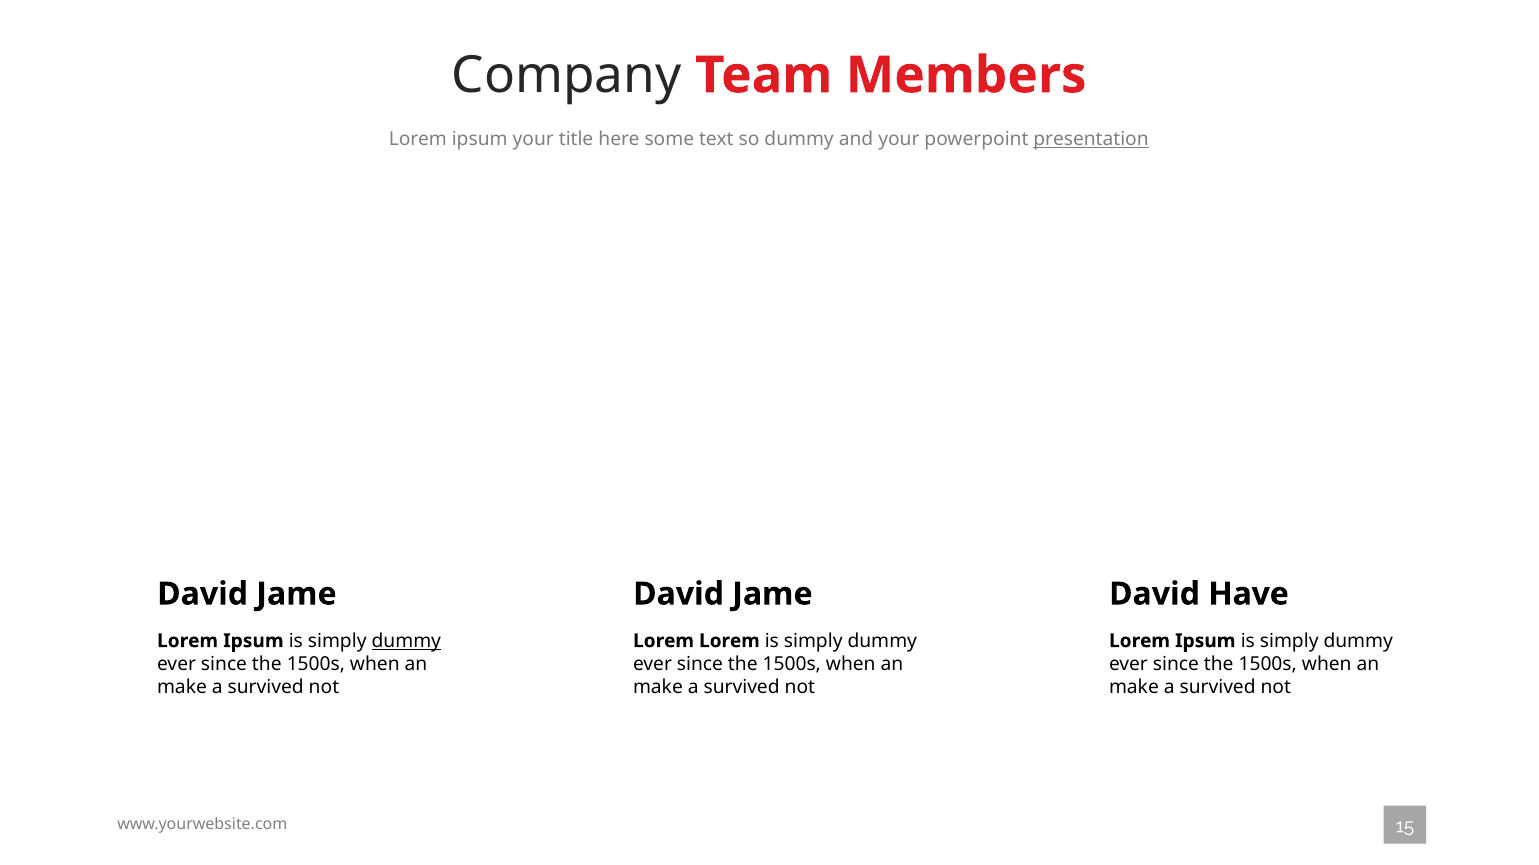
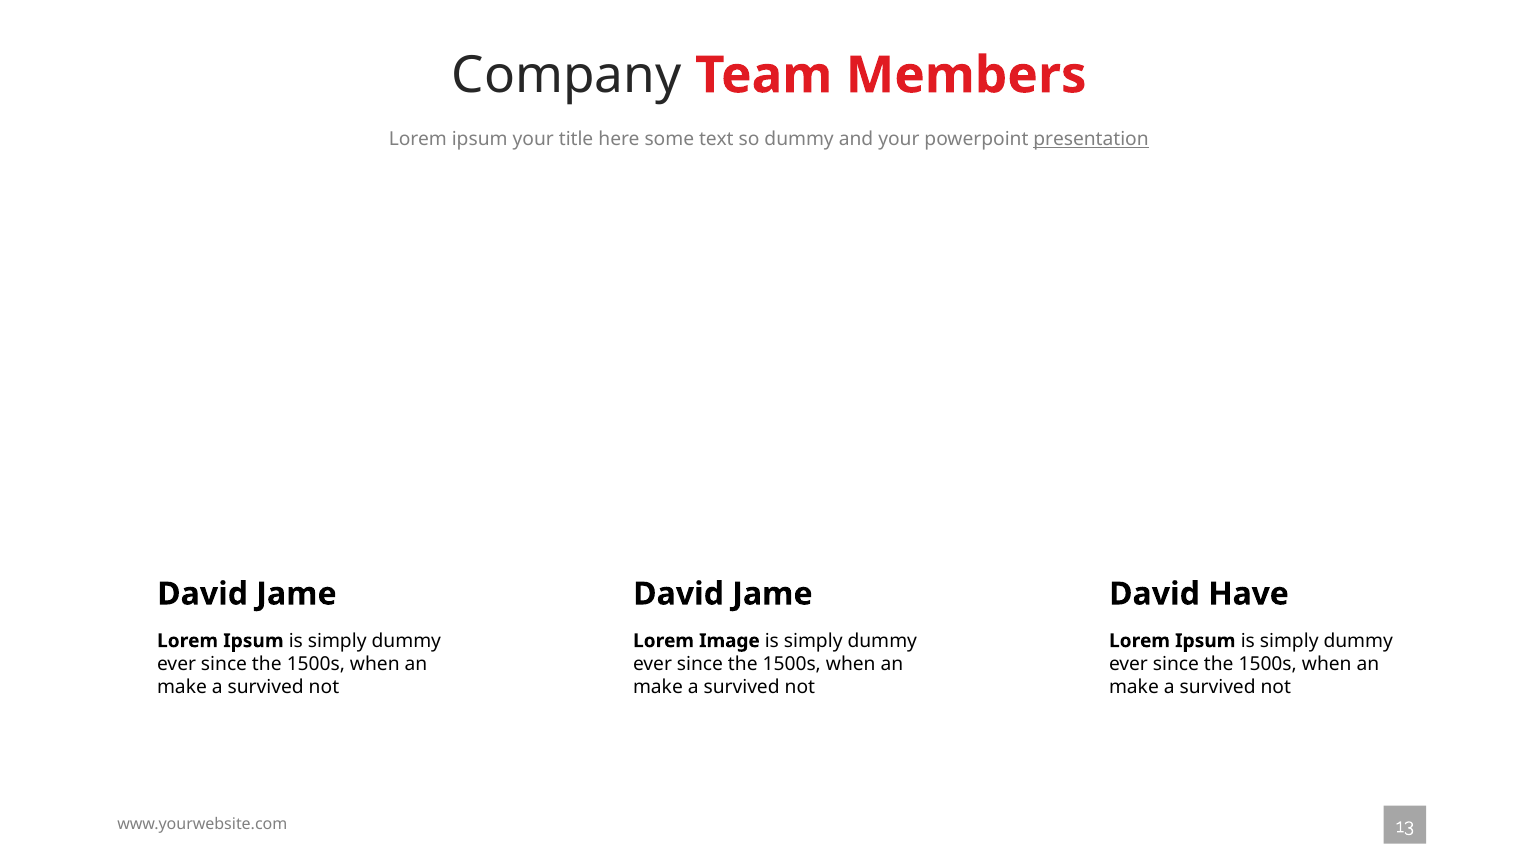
dummy at (406, 641) underline: present -> none
Lorem Lorem: Lorem -> Image
15: 15 -> 13
